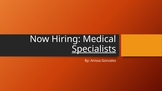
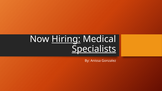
Hiring underline: none -> present
